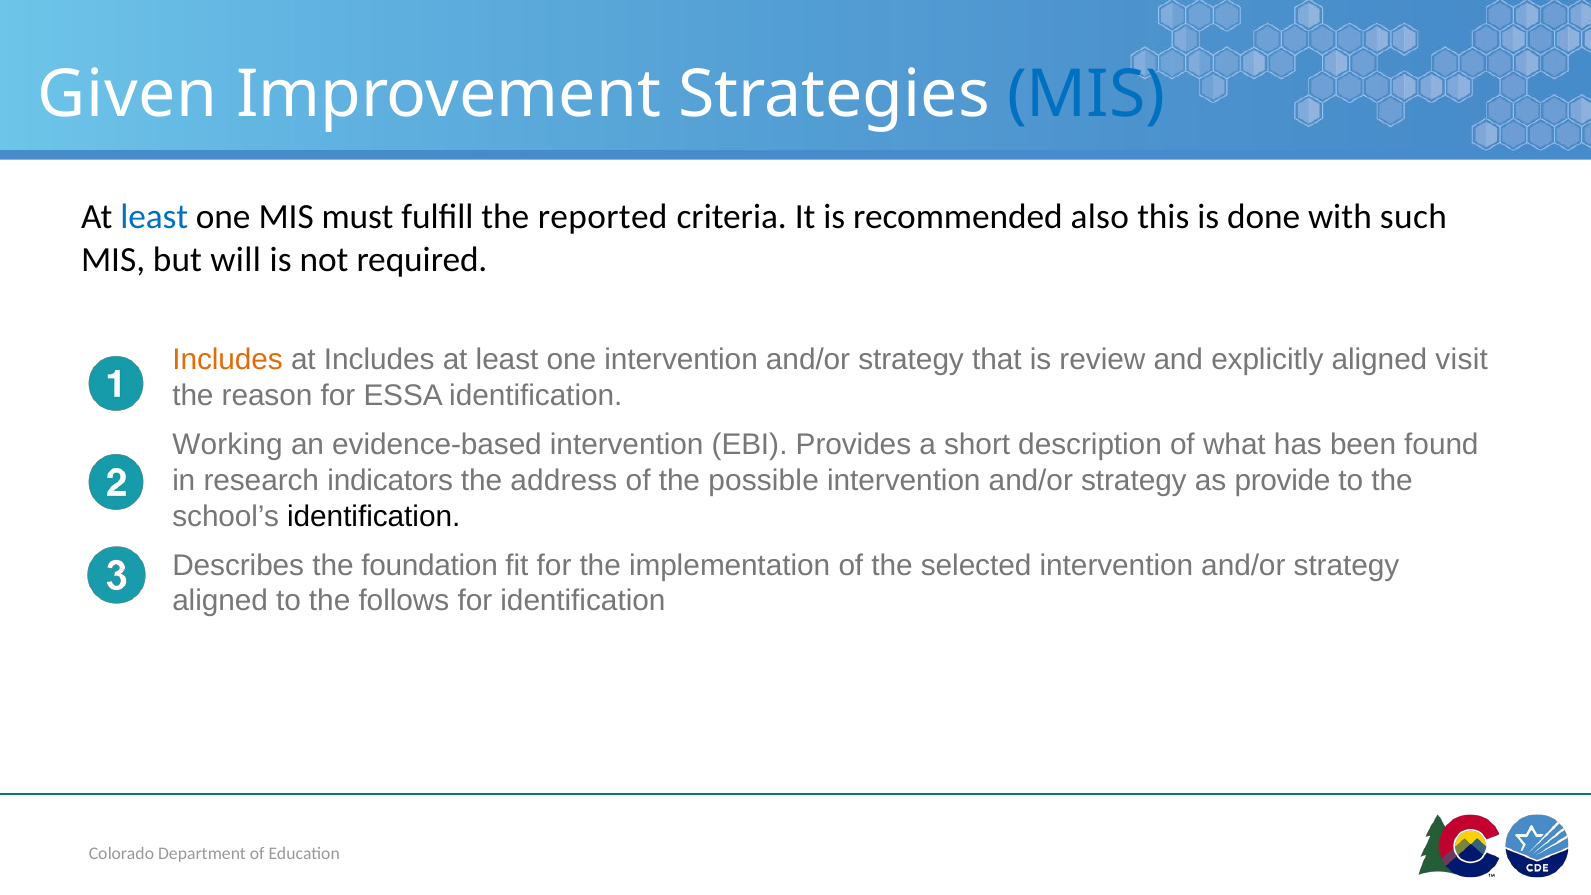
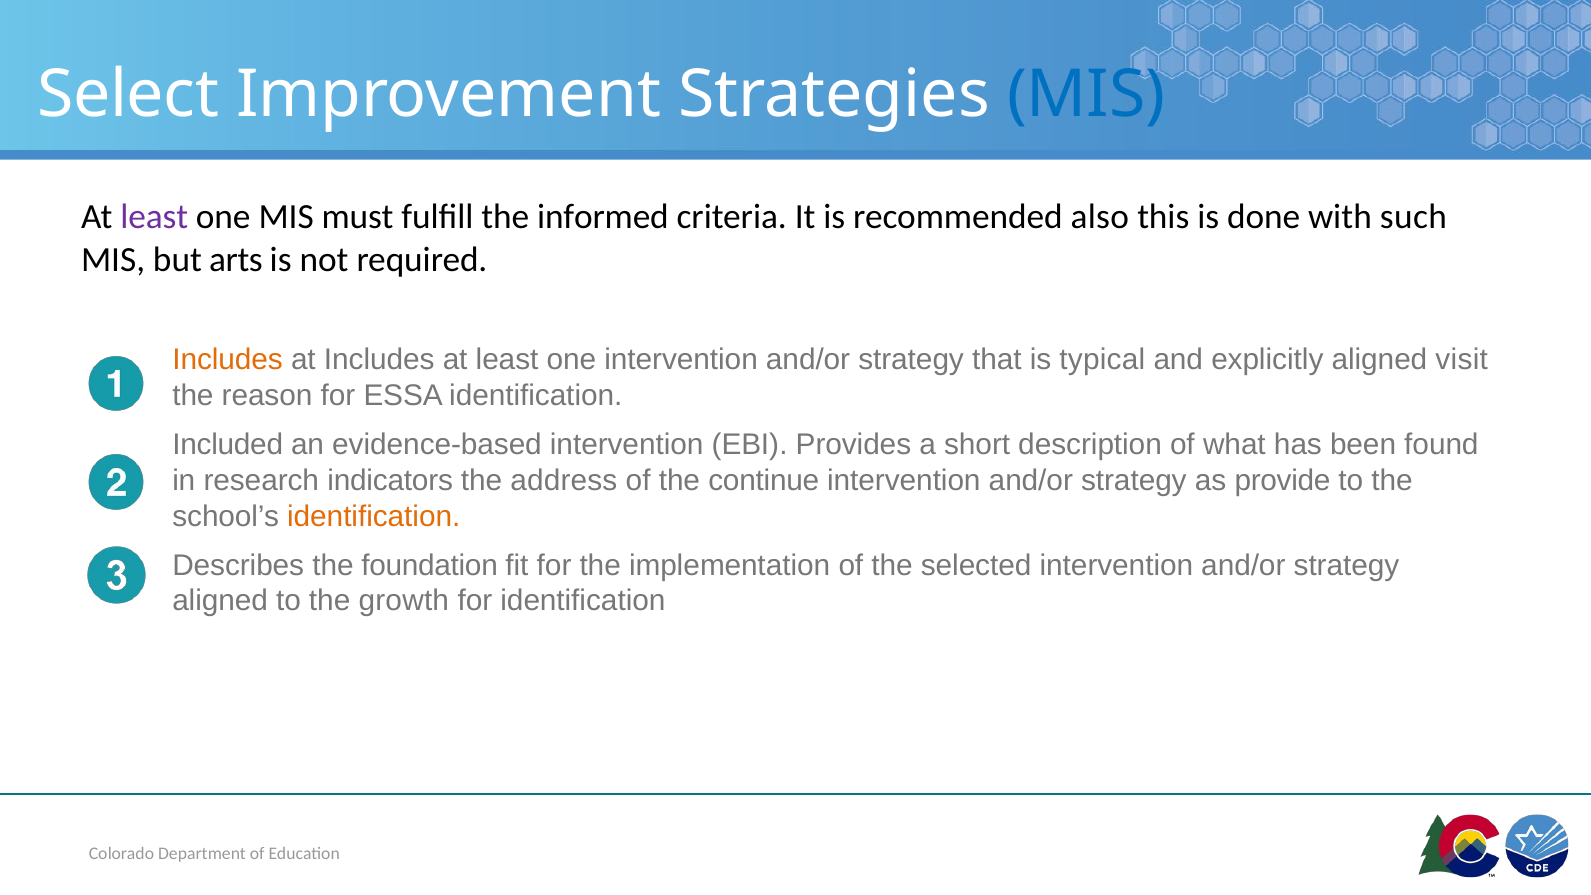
Given: Given -> Select
least at (154, 217) colour: blue -> purple
reported: reported -> informed
will: will -> arts
review: review -> typical
Working: Working -> Included
possible: possible -> continue
identification at (374, 516) colour: black -> orange
follows: follows -> growth
